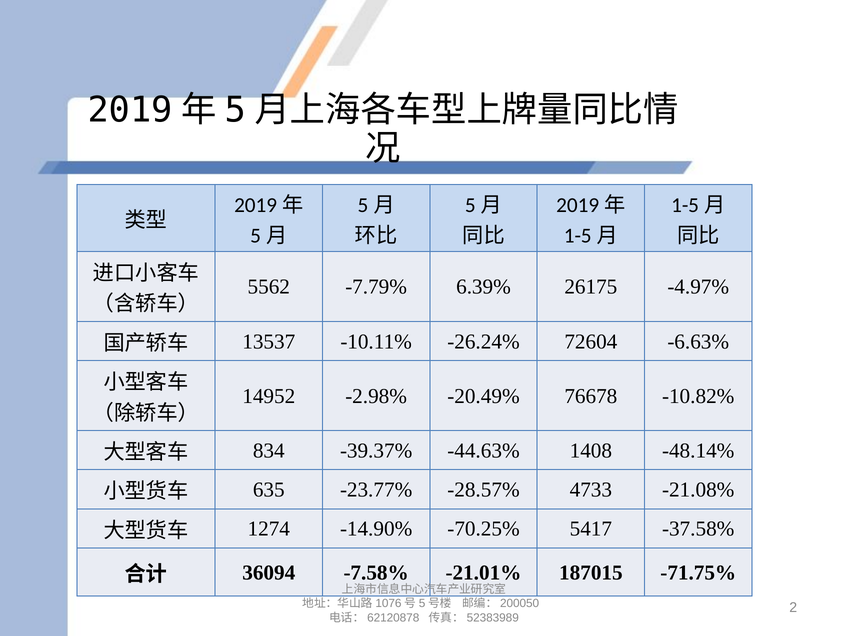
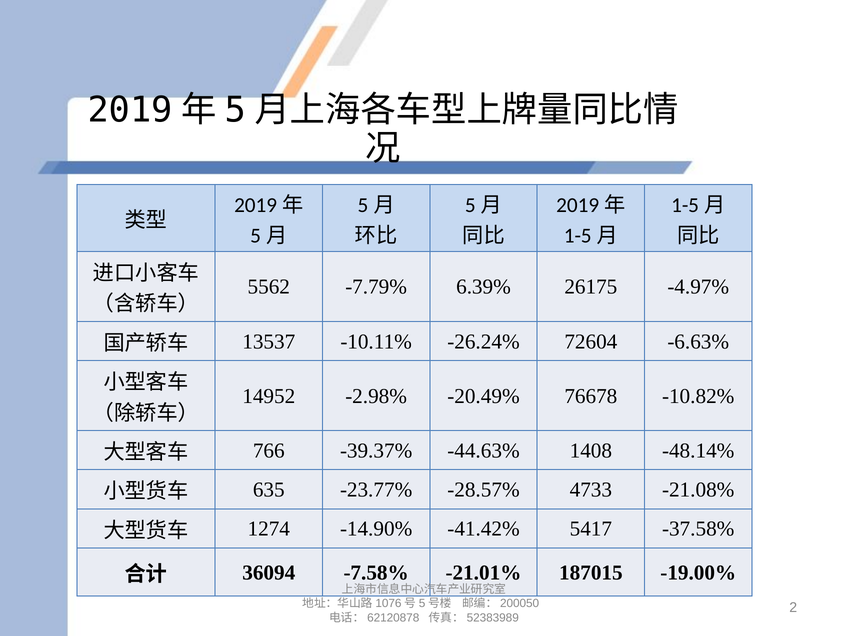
834: 834 -> 766
-70.25%: -70.25% -> -41.42%
-71.75%: -71.75% -> -19.00%
